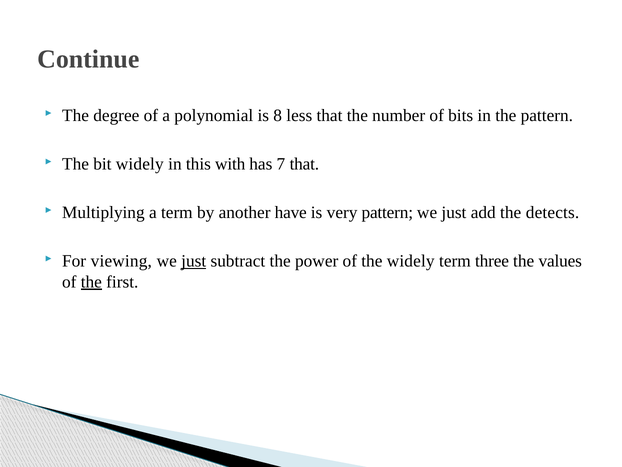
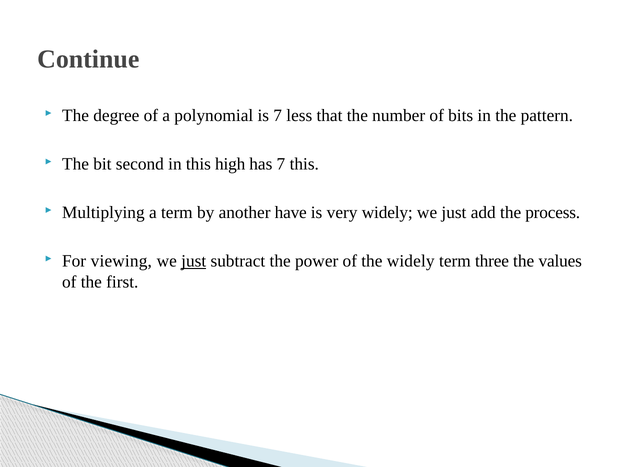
is 8: 8 -> 7
bit widely: widely -> second
with: with -> high
7 that: that -> this
very pattern: pattern -> widely
detects: detects -> process
the at (91, 282) underline: present -> none
